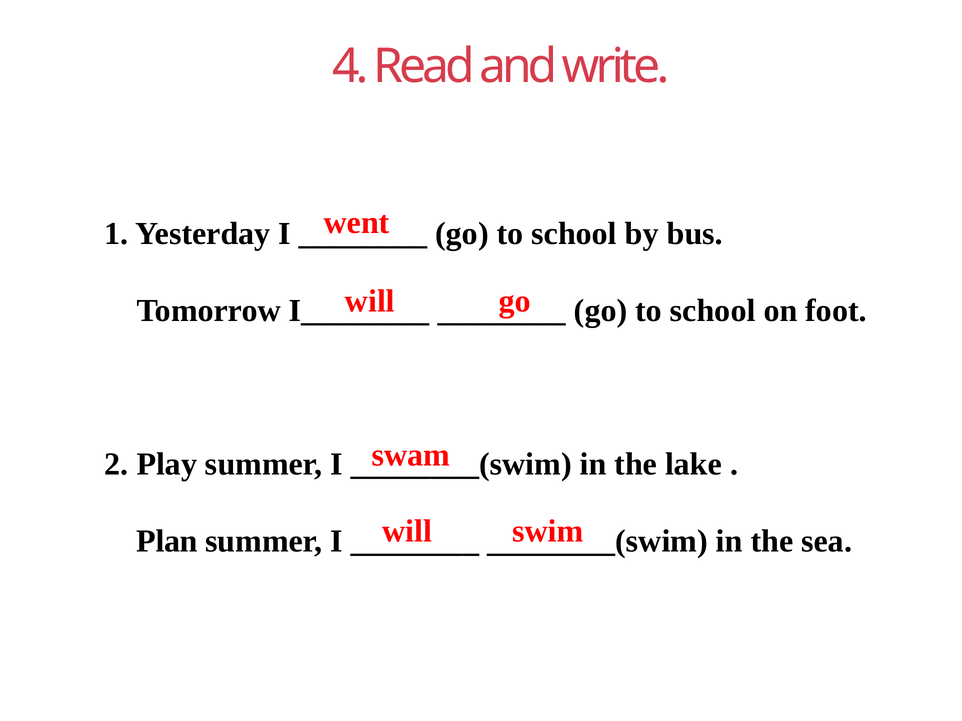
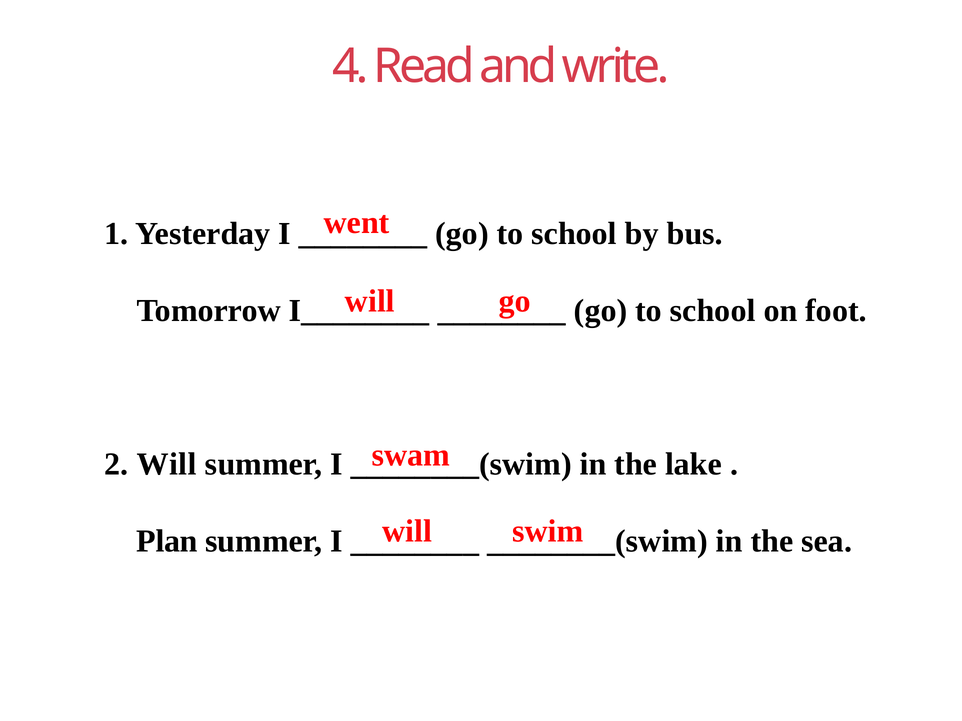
2 Play: Play -> Will
